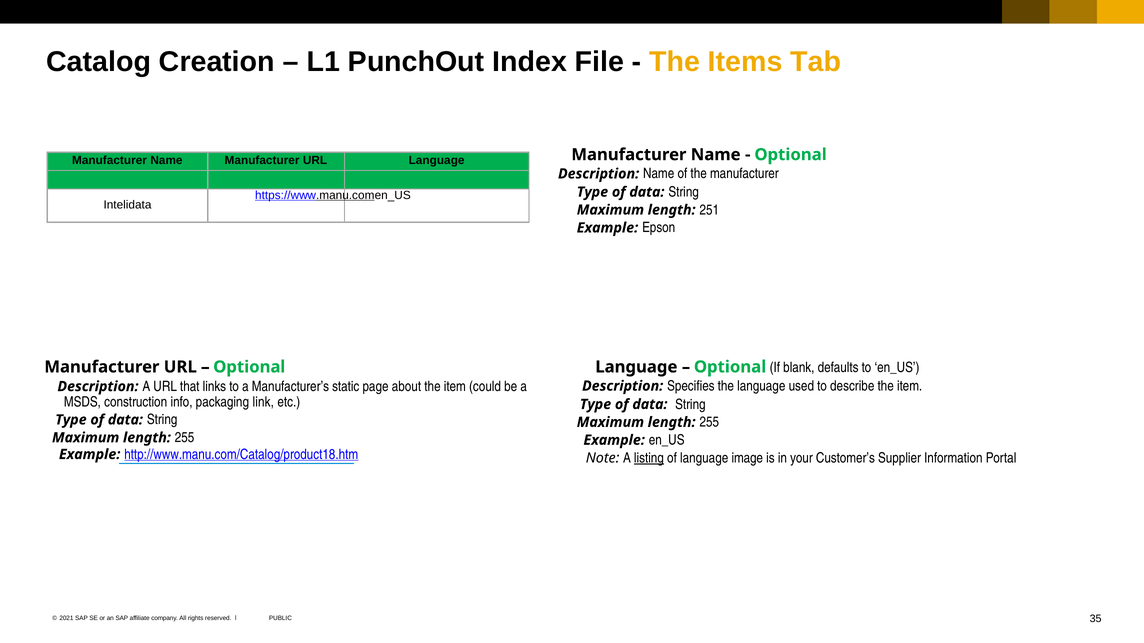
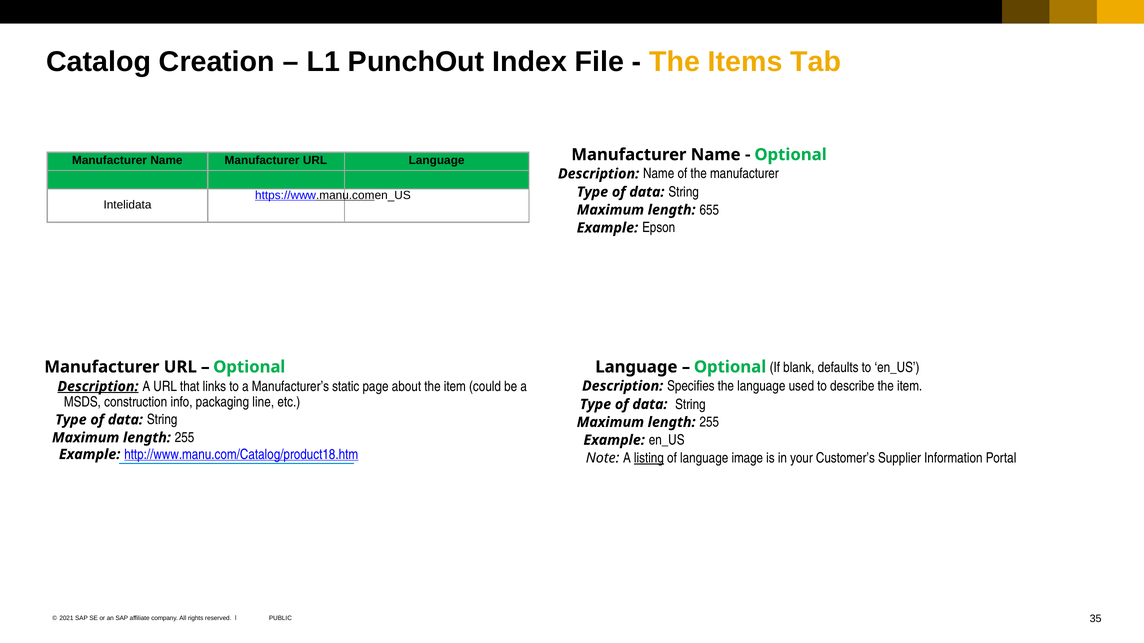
251: 251 -> 655
Description at (98, 387) underline: none -> present
link: link -> line
